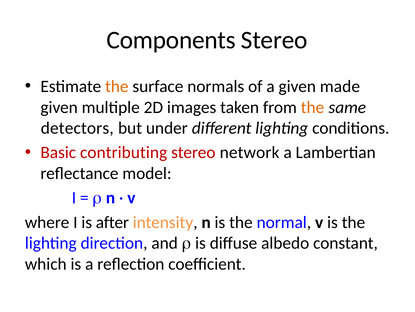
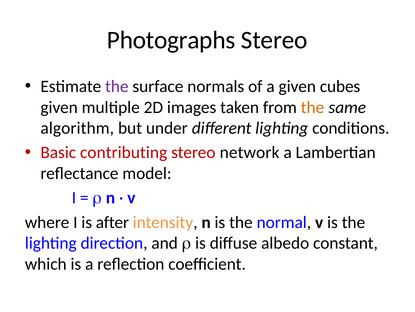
Components: Components -> Photographs
the at (117, 86) colour: orange -> purple
made: made -> cubes
detectors: detectors -> algorithm
